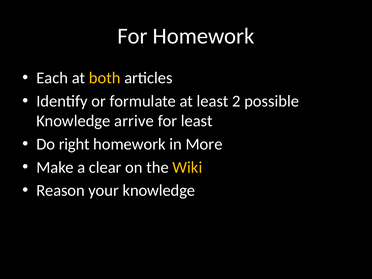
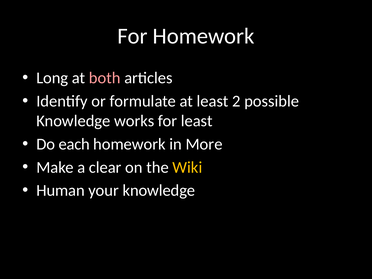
Each: Each -> Long
both colour: yellow -> pink
arrive: arrive -> works
right: right -> each
Reason: Reason -> Human
